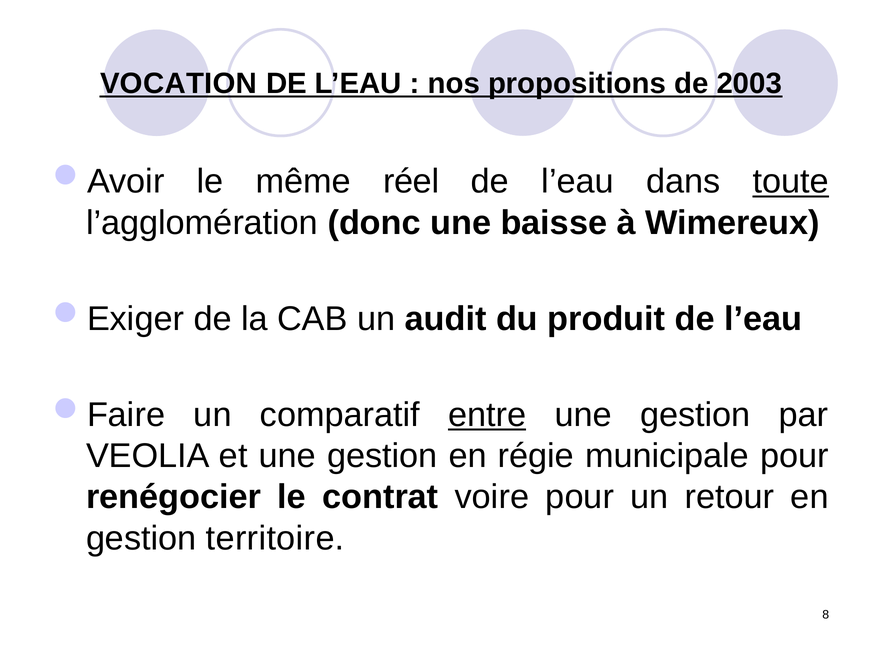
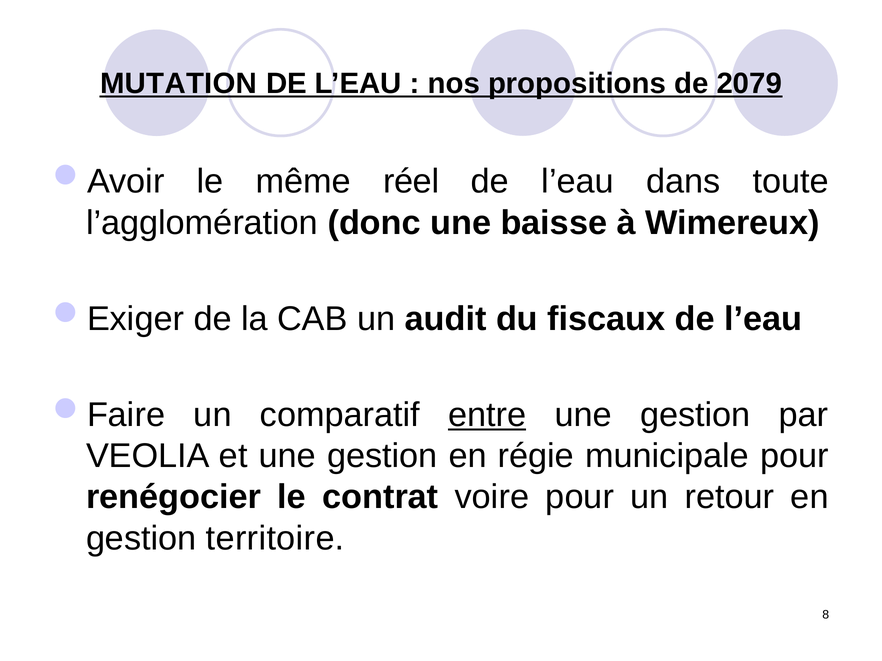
VOCATION: VOCATION -> MUTATION
2003: 2003 -> 2079
toute underline: present -> none
produit: produit -> fiscaux
